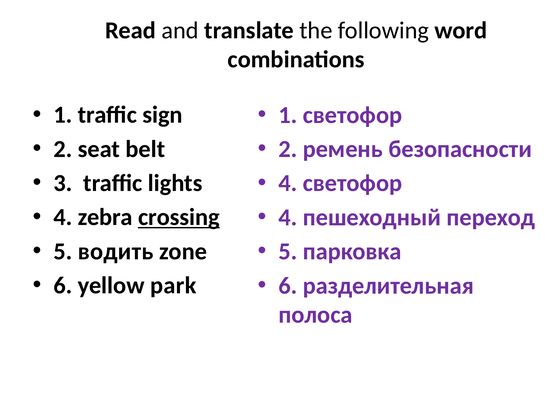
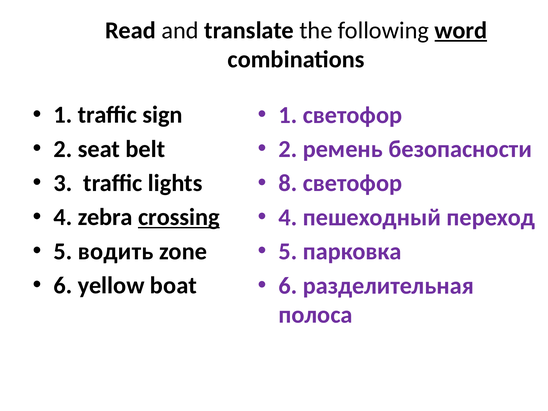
word underline: none -> present
4 at (288, 183): 4 -> 8
park: park -> boat
